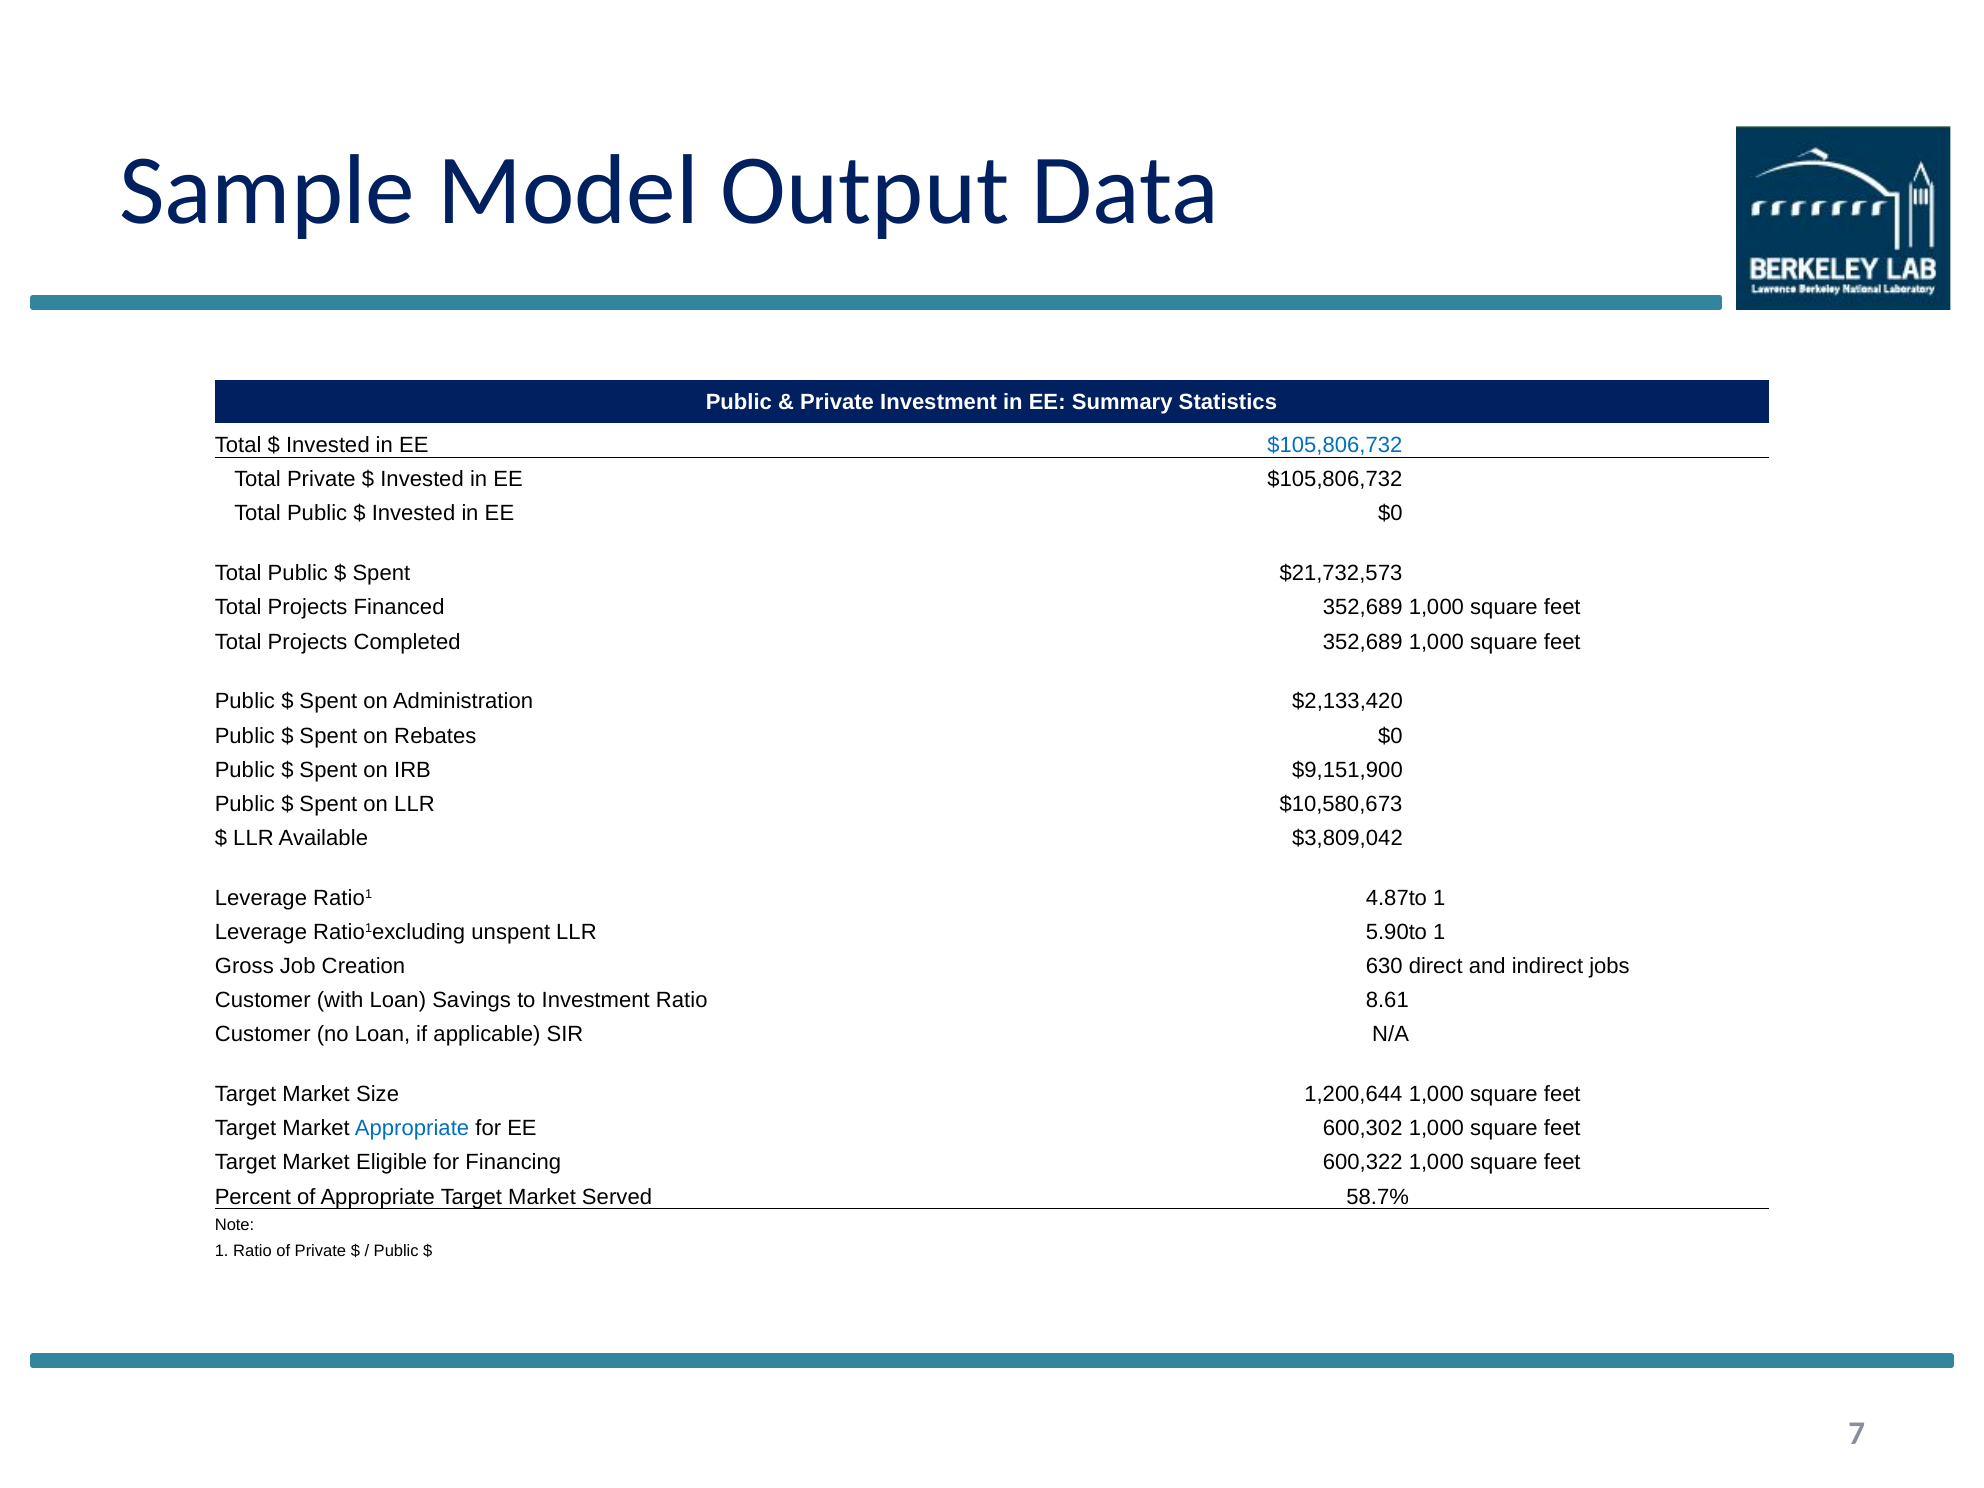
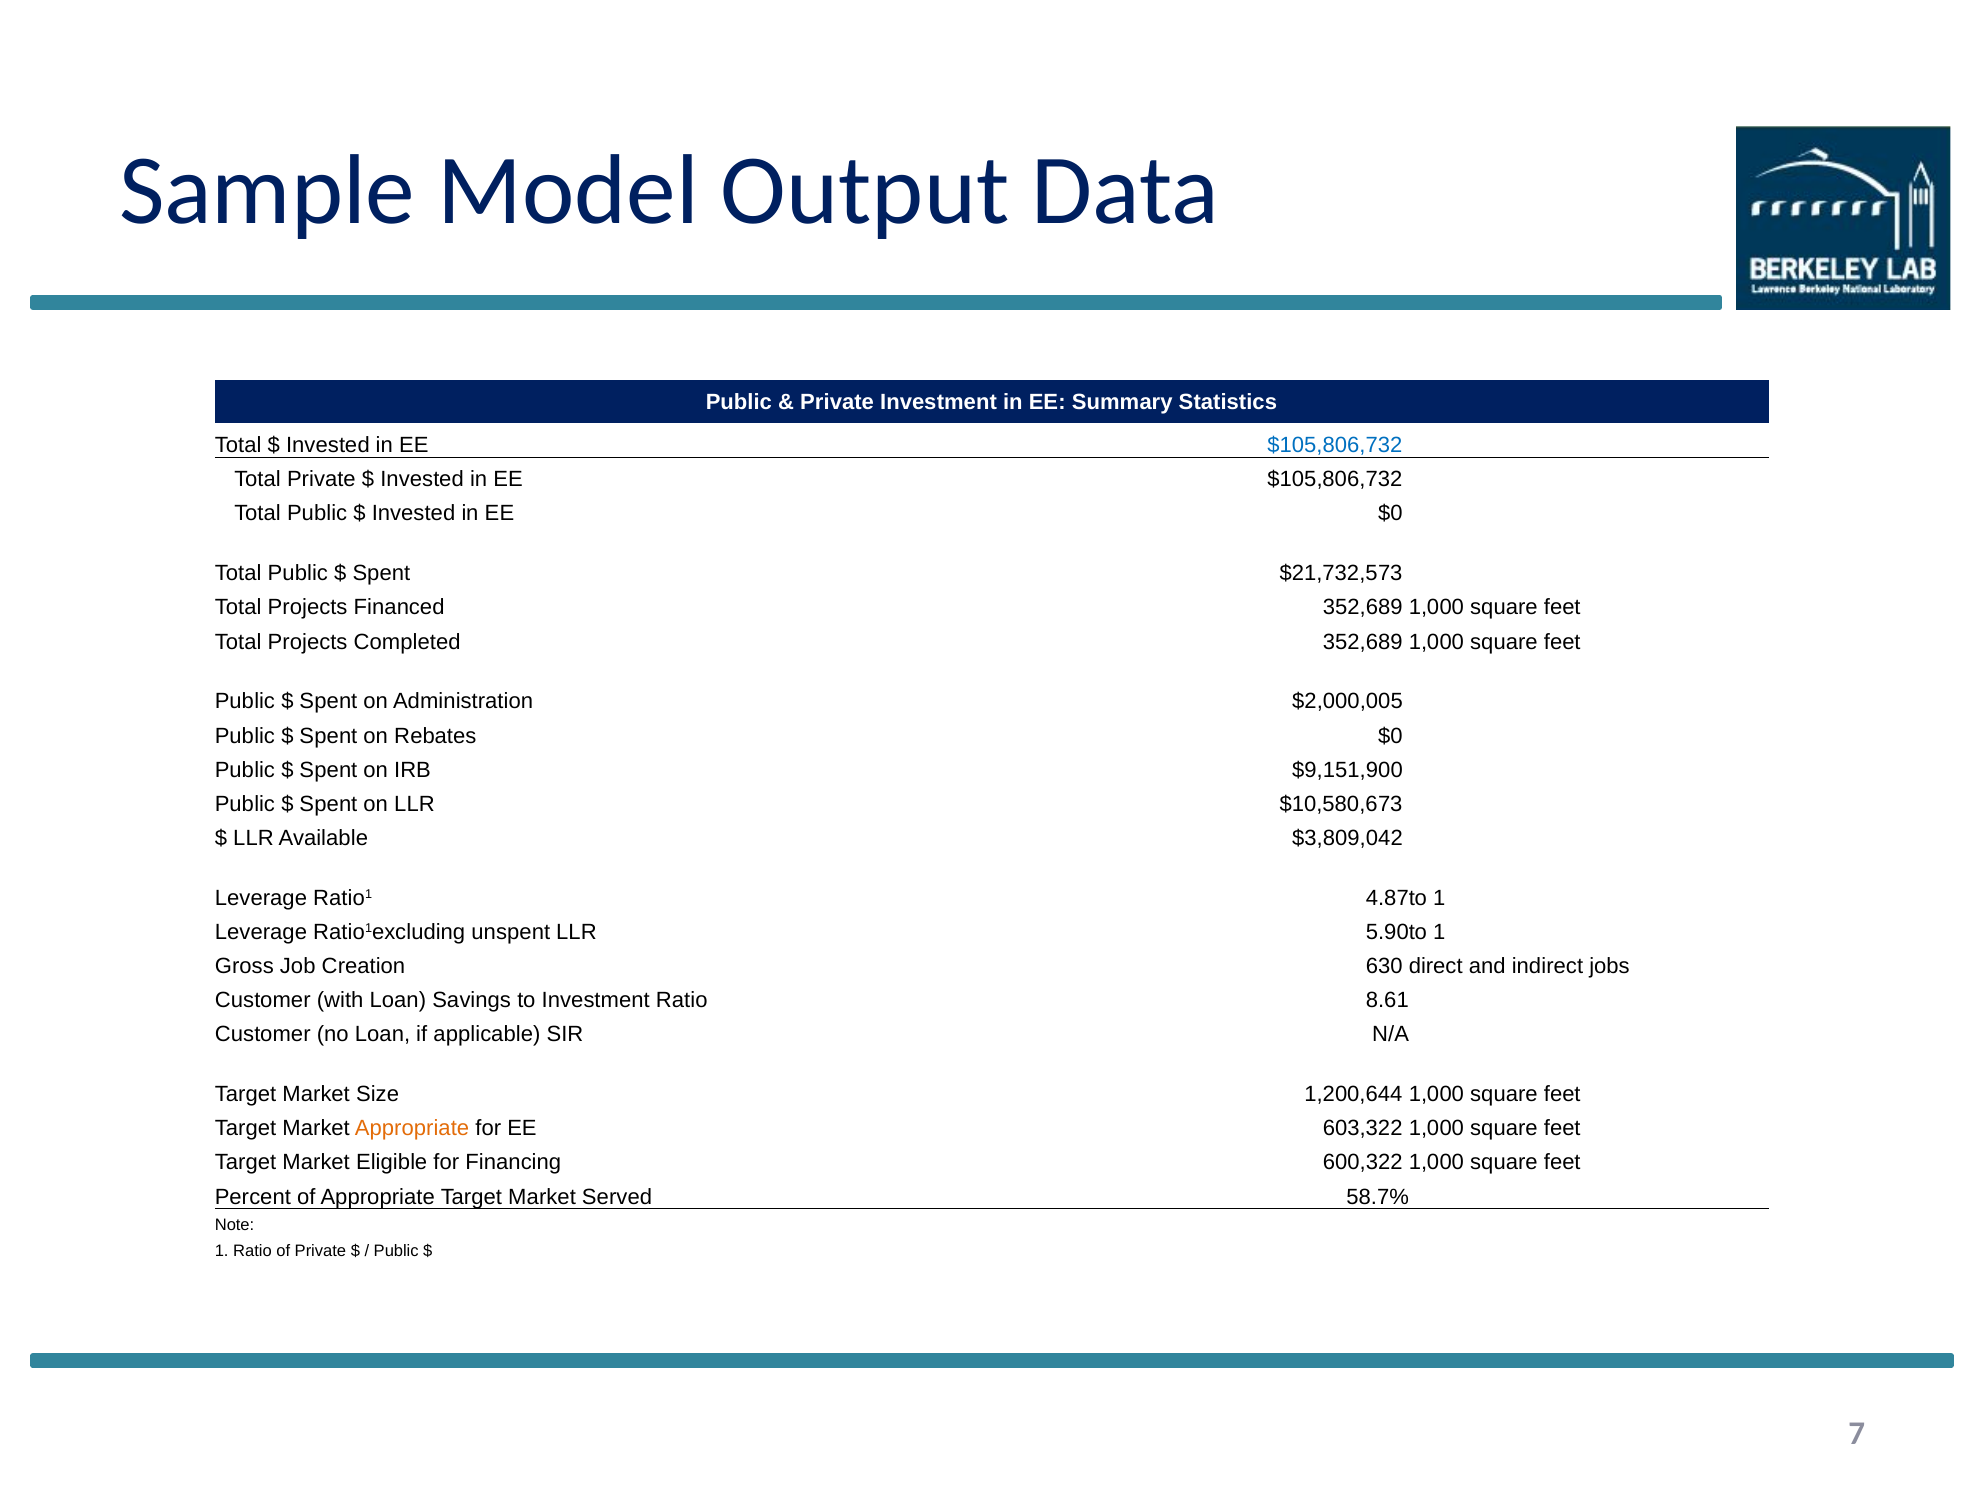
$2,133,420: $2,133,420 -> $2,000,005
Appropriate at (412, 1129) colour: blue -> orange
600,302: 600,302 -> 603,322
